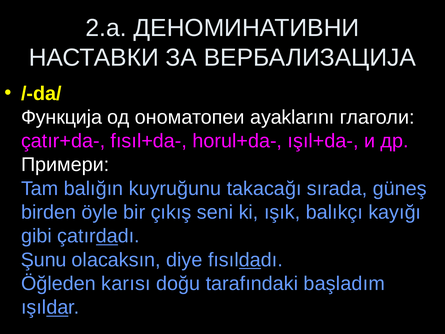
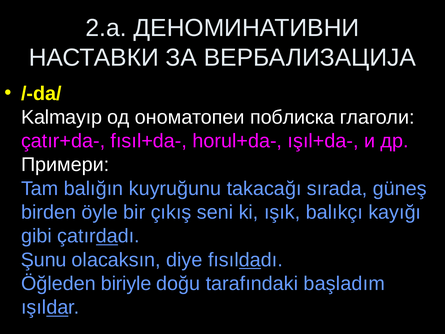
Функција: Функција -> Kalmayıp
ayaklarını: ayaklarını -> поблиска
karısı: karısı -> biriyle
